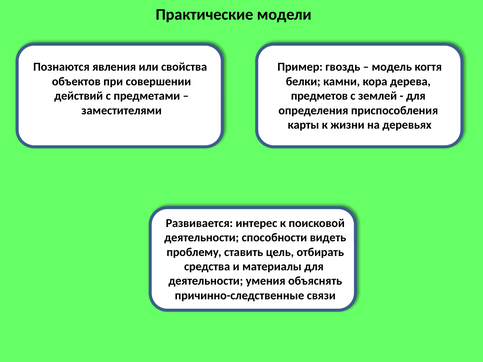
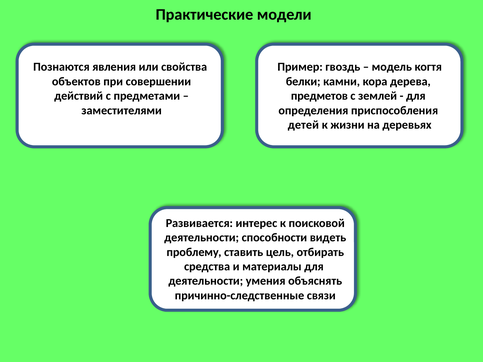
карты: карты -> детей
